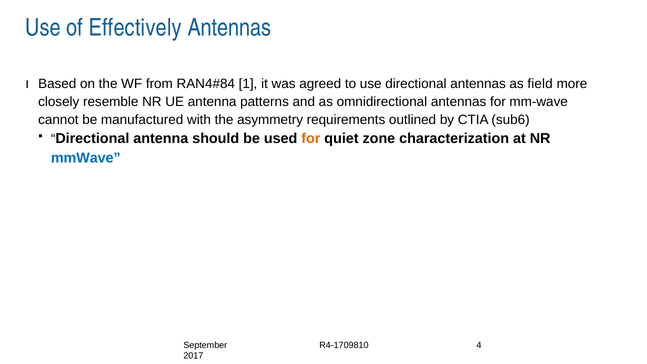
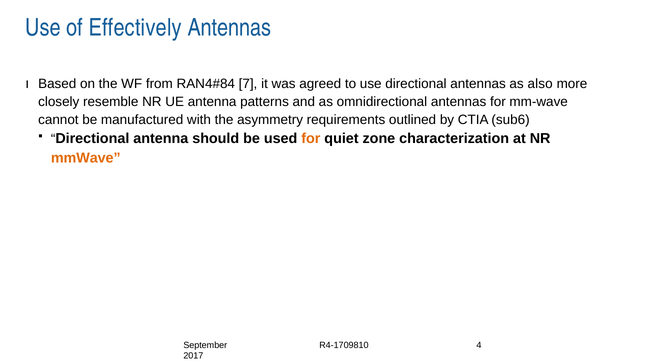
1: 1 -> 7
field: field -> also
mmWave colour: blue -> orange
